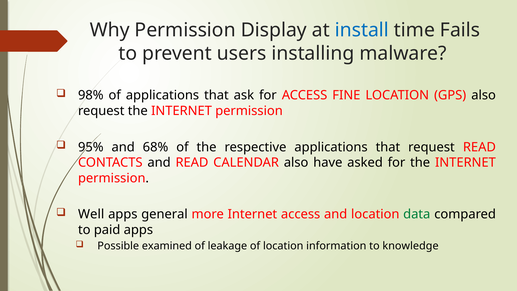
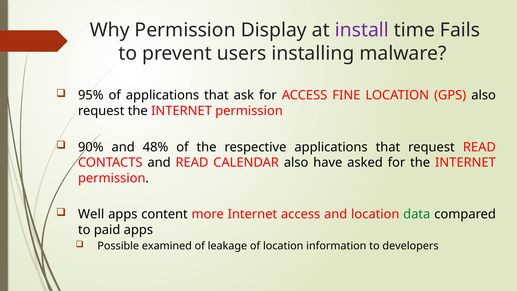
install colour: blue -> purple
98%: 98% -> 95%
95%: 95% -> 90%
68%: 68% -> 48%
general: general -> content
knowledge: knowledge -> developers
